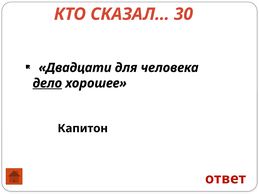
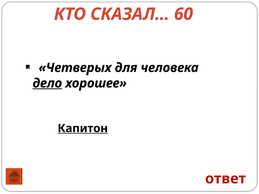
30: 30 -> 60
Двадцати: Двадцати -> Четверых
Капитон underline: none -> present
